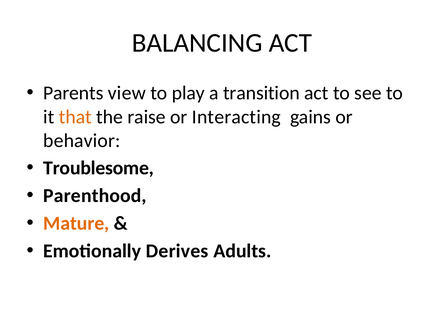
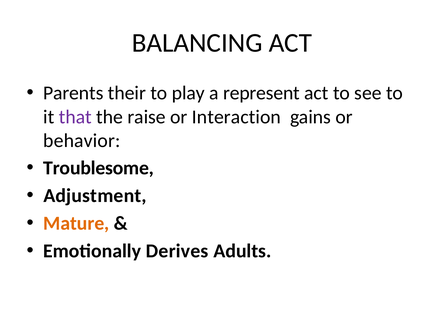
view: view -> their
transition: transition -> represent
that colour: orange -> purple
Interacting: Interacting -> Interaction
Parenthood: Parenthood -> Adjustment
